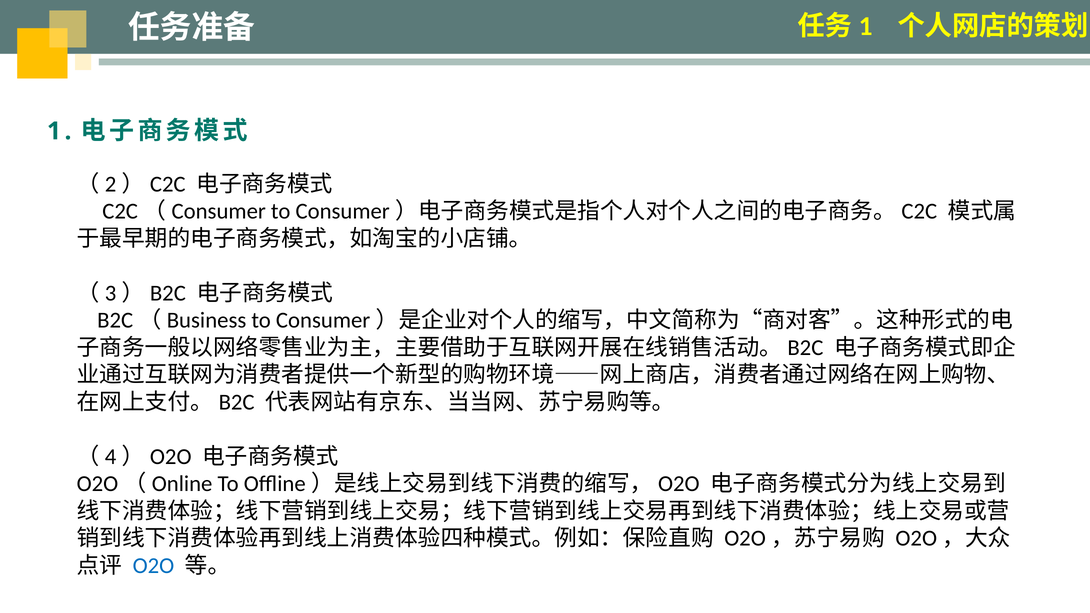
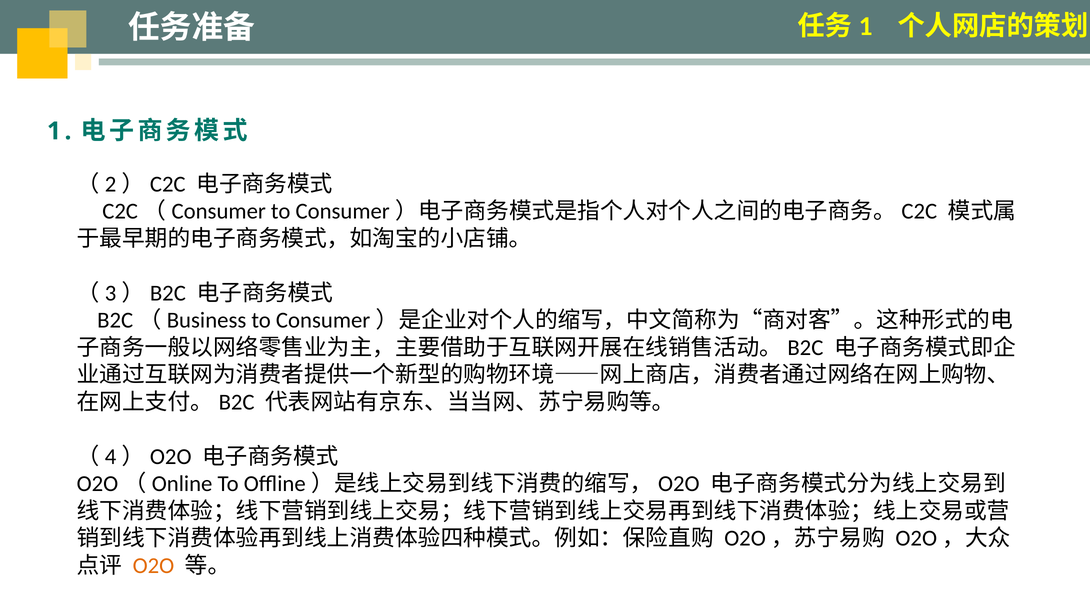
O2O colour: blue -> orange
